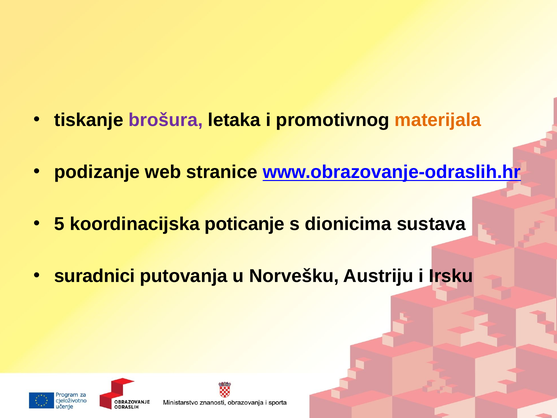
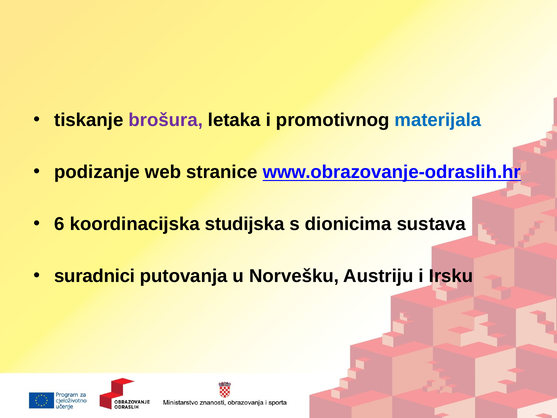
materijala colour: orange -> blue
5: 5 -> 6
poticanje: poticanje -> studijska
